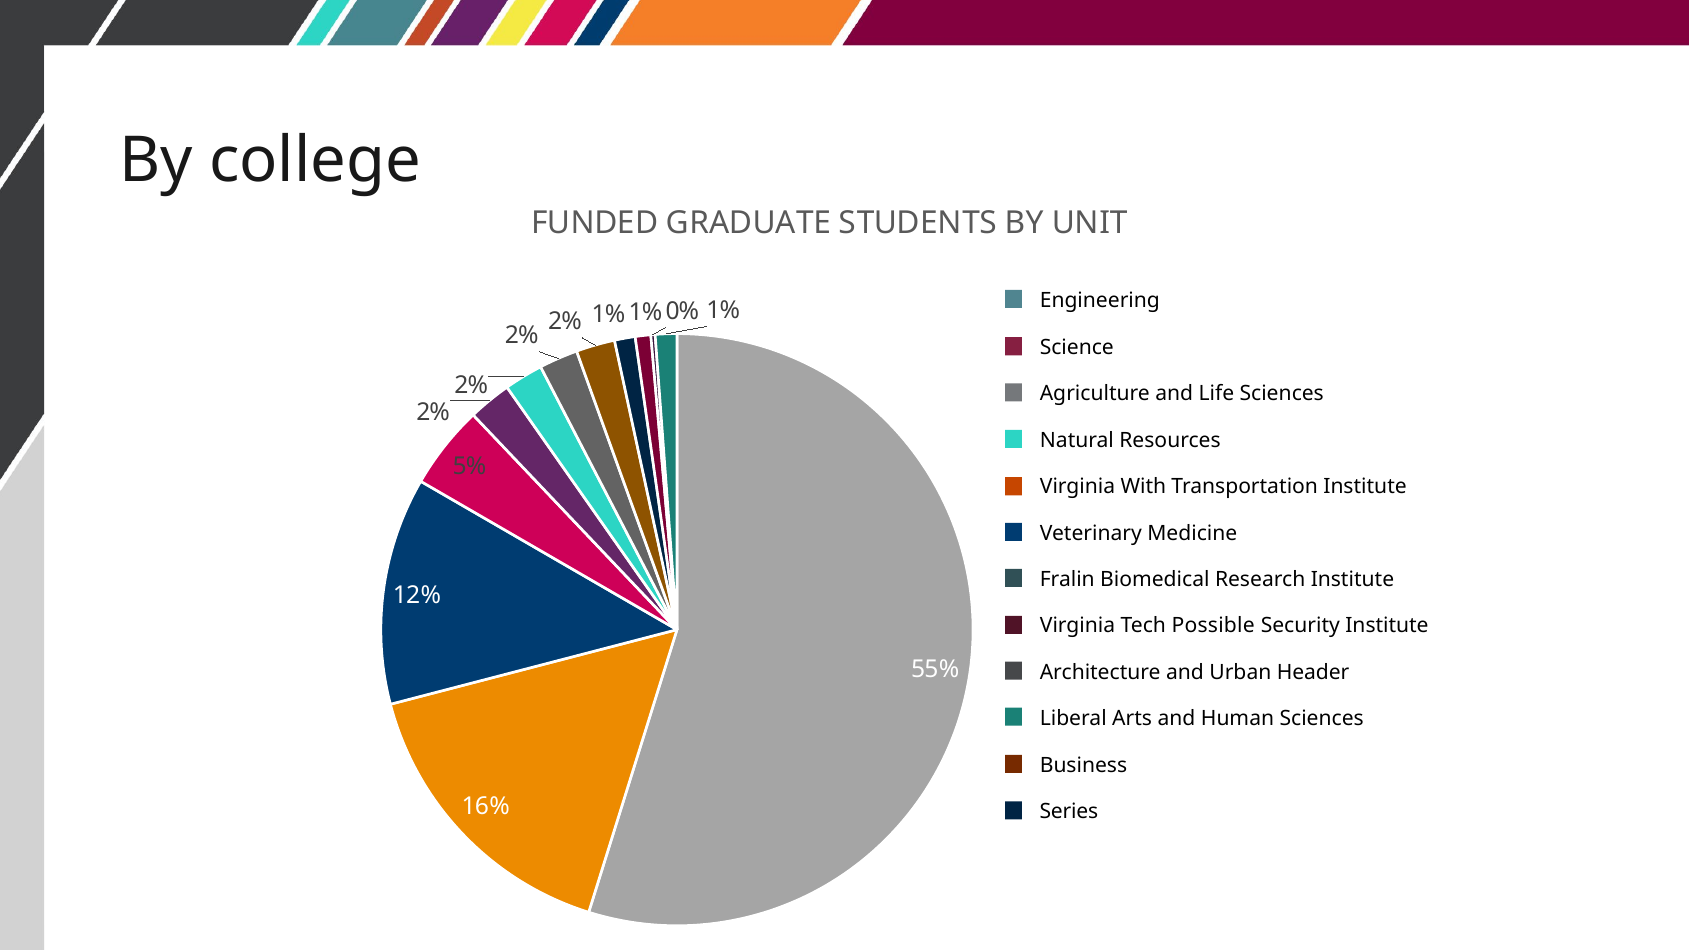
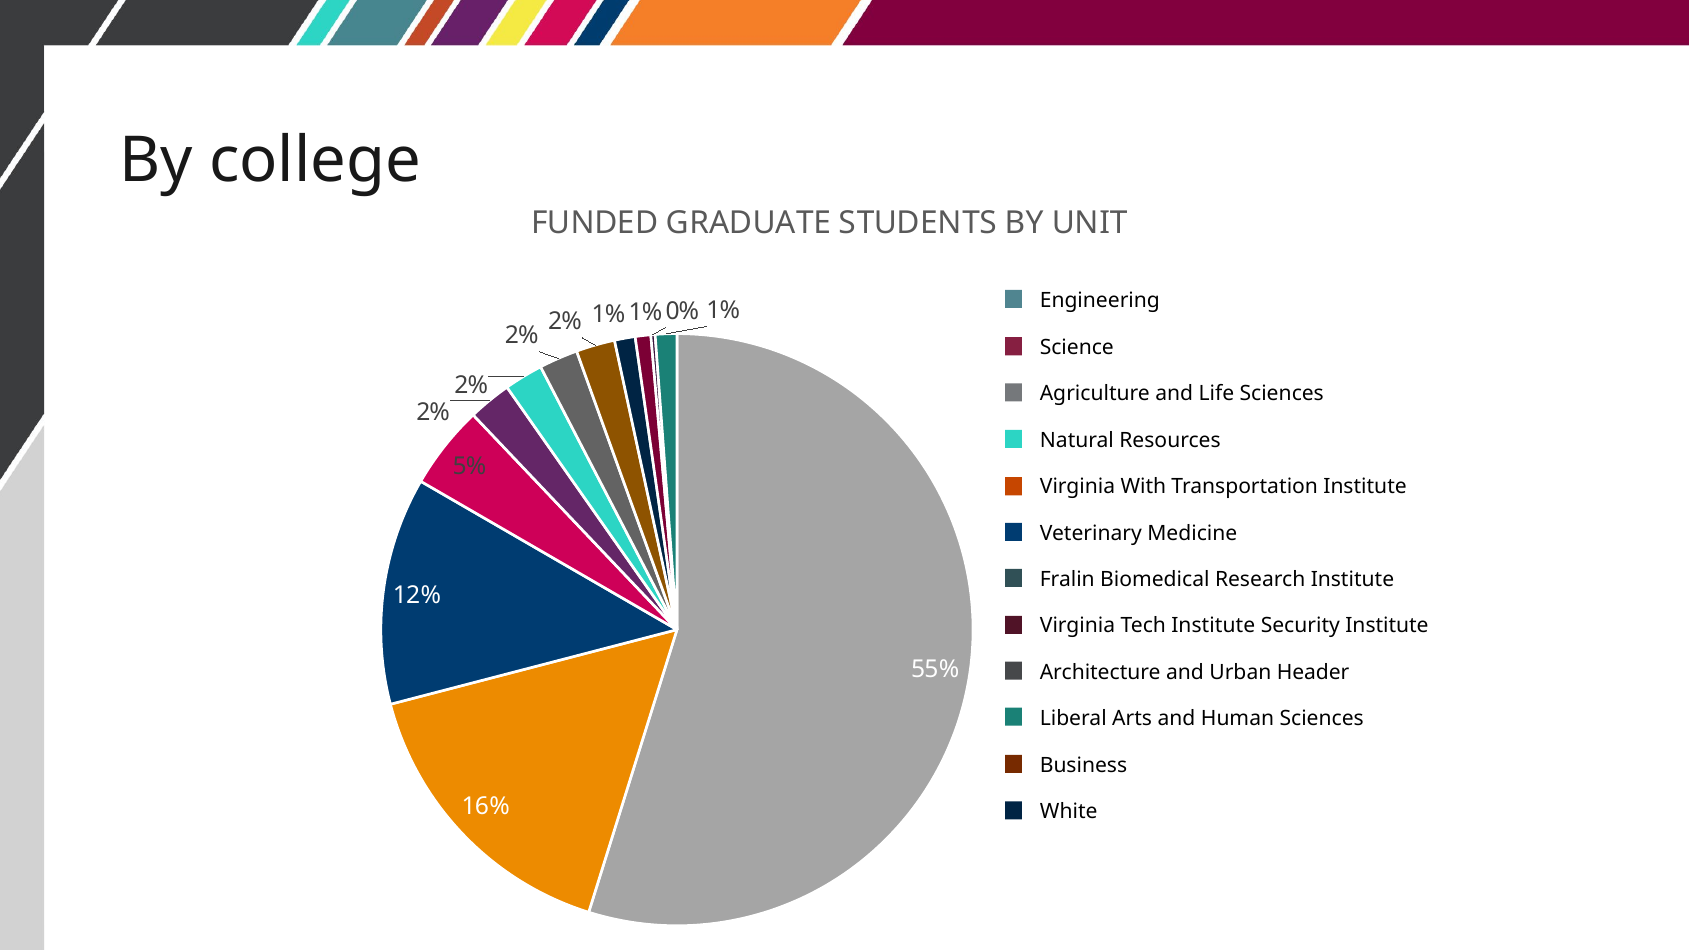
Tech Possible: Possible -> Institute
Series: Series -> White
